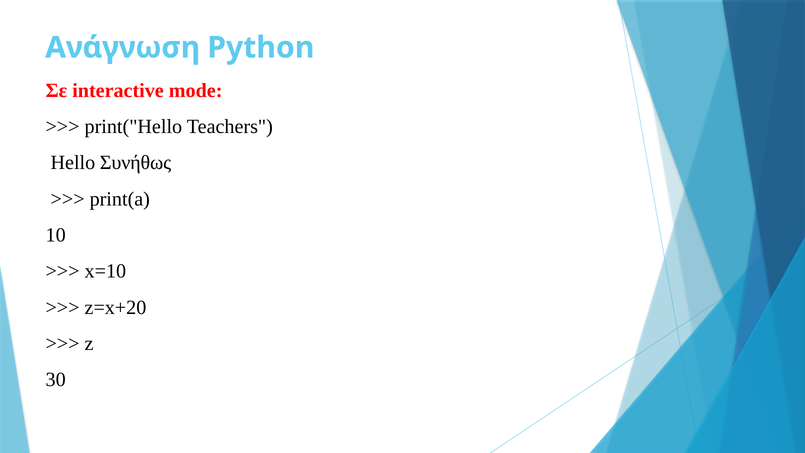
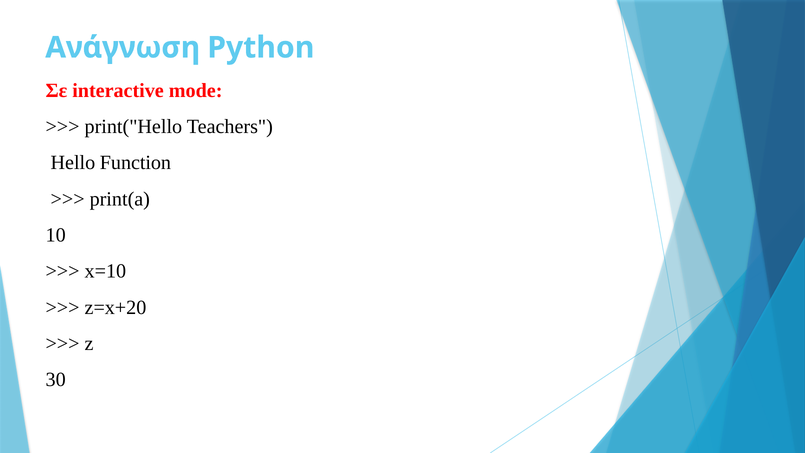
Συνήθως: Συνήθως -> Function
